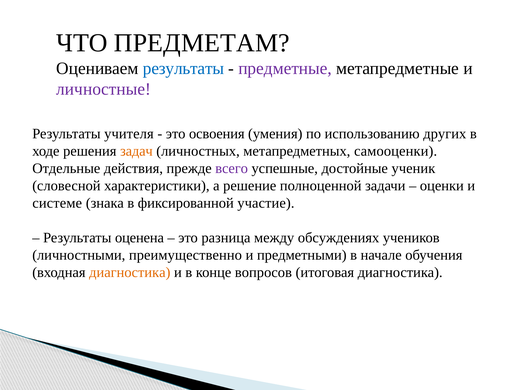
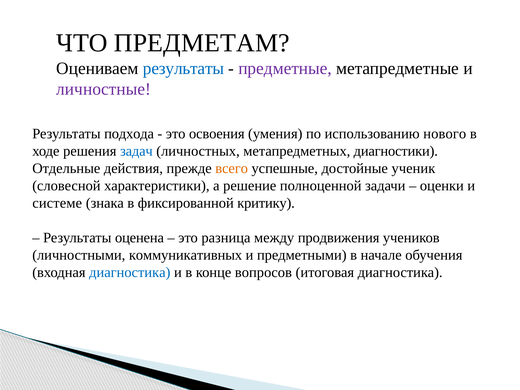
учителя: учителя -> подхода
других: других -> нового
задач colour: orange -> blue
самооценки: самооценки -> диагностики
всего colour: purple -> orange
участие: участие -> критику
обсуждениях: обсуждениях -> продвижения
преимущественно: преимущественно -> коммуникативных
диагностика at (130, 272) colour: orange -> blue
